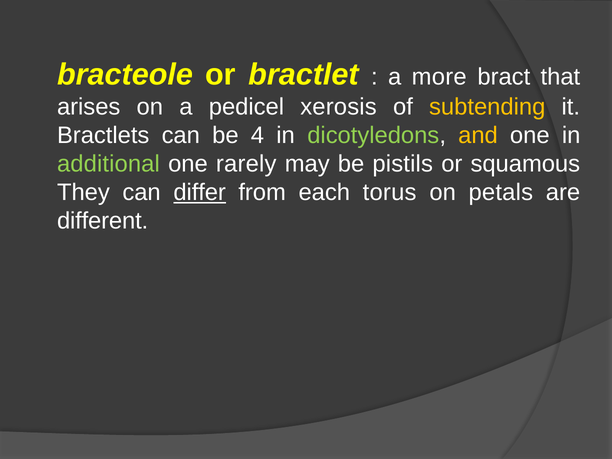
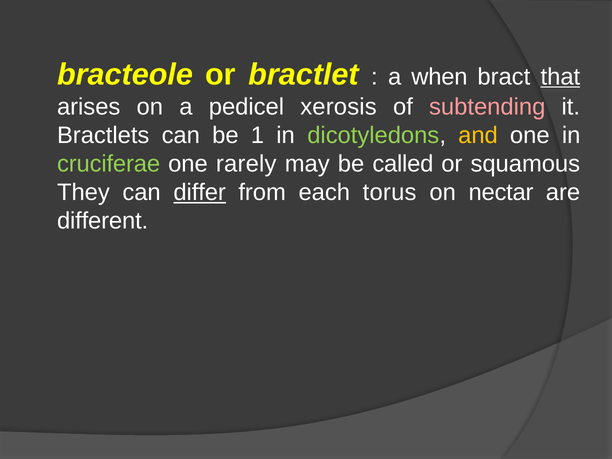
more: more -> when
that underline: none -> present
subtending colour: yellow -> pink
4: 4 -> 1
additional: additional -> cruciferae
pistils: pistils -> called
petals: petals -> nectar
